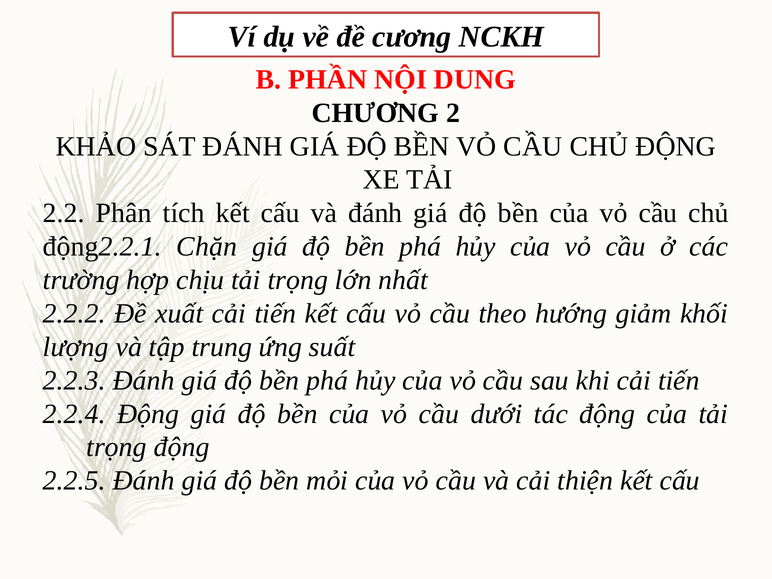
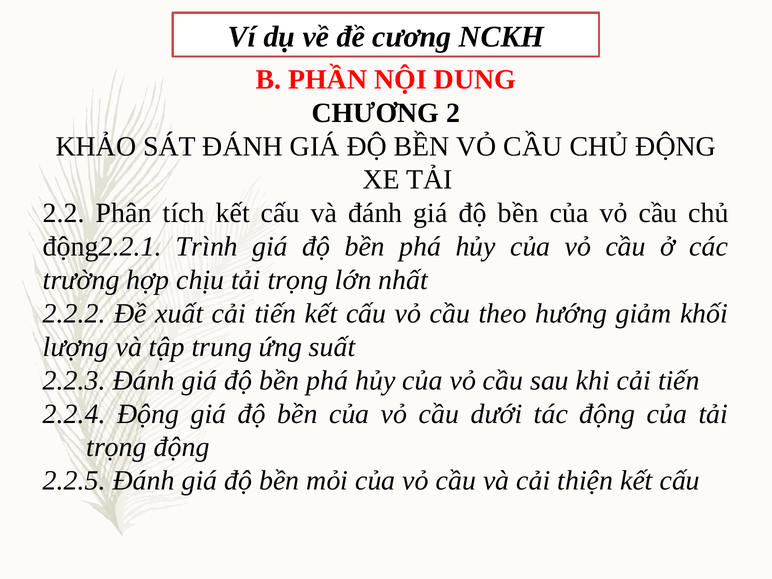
Chặn: Chặn -> Trình
